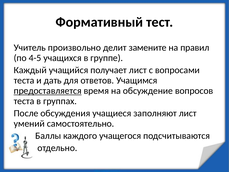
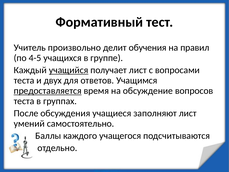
замените: замените -> обучения
учащийся underline: none -> present
дать: дать -> двух
